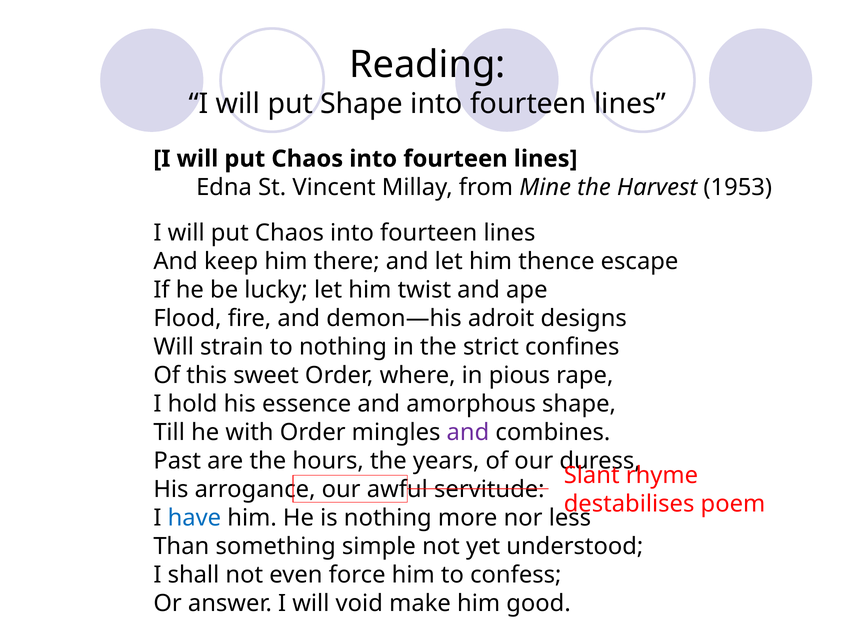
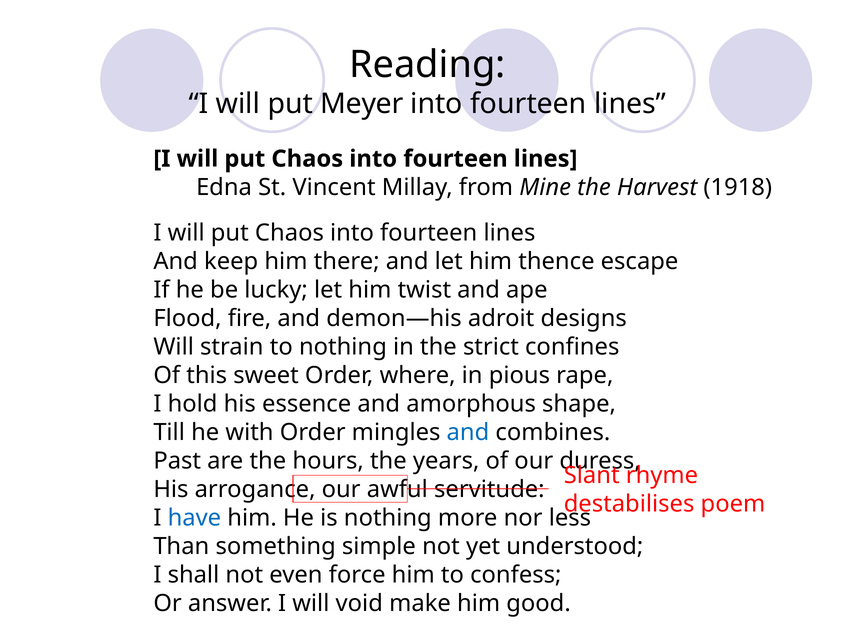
put Shape: Shape -> Meyer
1953: 1953 -> 1918
and at (468, 433) colour: purple -> blue
